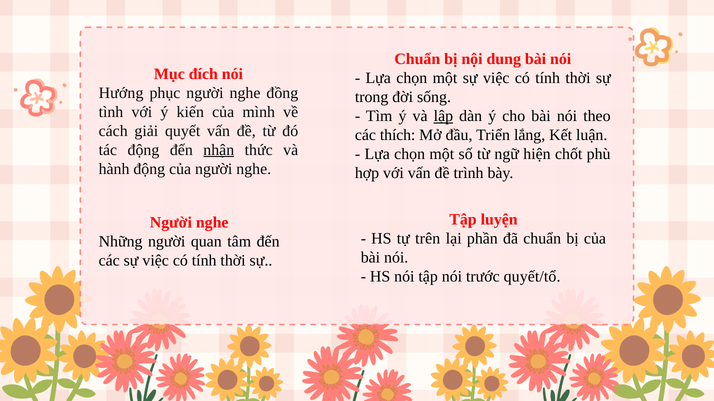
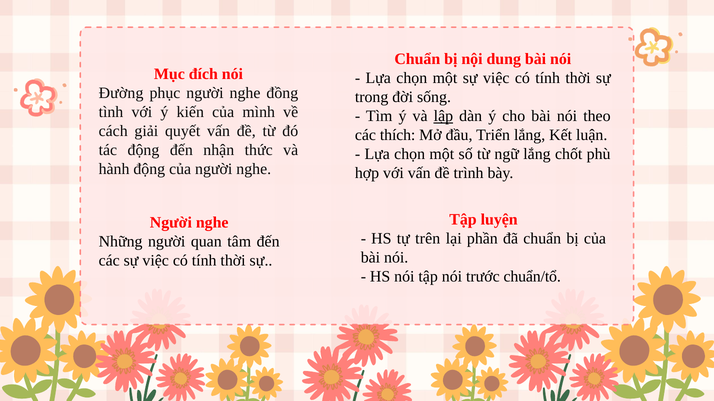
Hướng: Hướng -> Đường
nhận underline: present -> none
ngữ hiện: hiện -> lắng
quyết/tổ: quyết/tổ -> chuẩn/tổ
